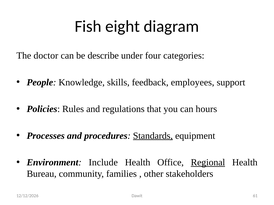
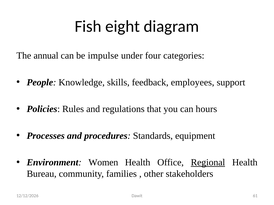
doctor: doctor -> annual
describe: describe -> impulse
Standards underline: present -> none
Include: Include -> Women
